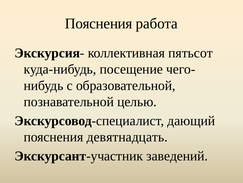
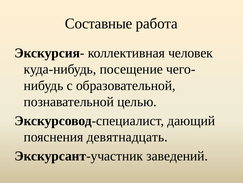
Пояснения at (99, 24): Пояснения -> Составные
пятьсот: пятьсот -> человек
